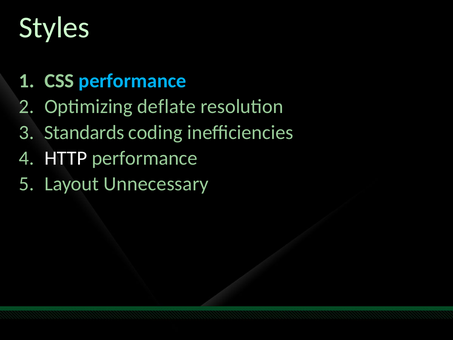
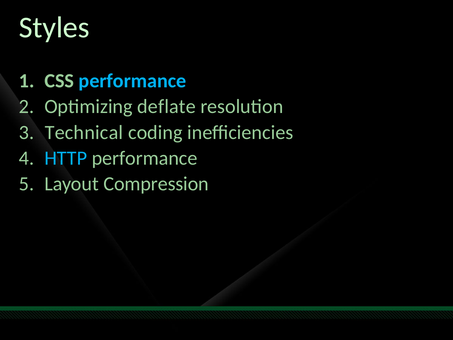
Standards: Standards -> Technical
HTTP colour: white -> light blue
Unnecessary: Unnecessary -> Compression
